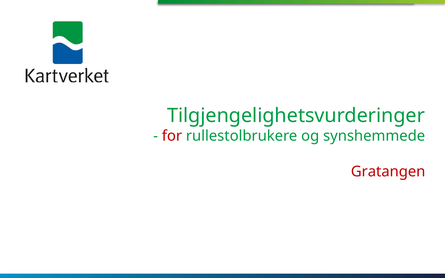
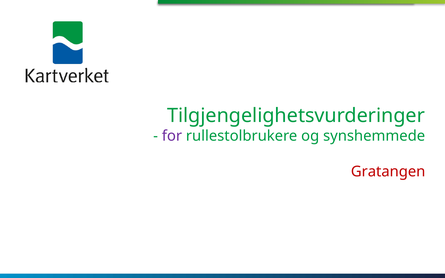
for colour: red -> purple
